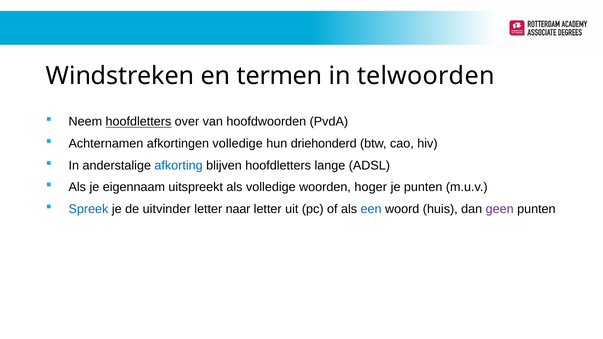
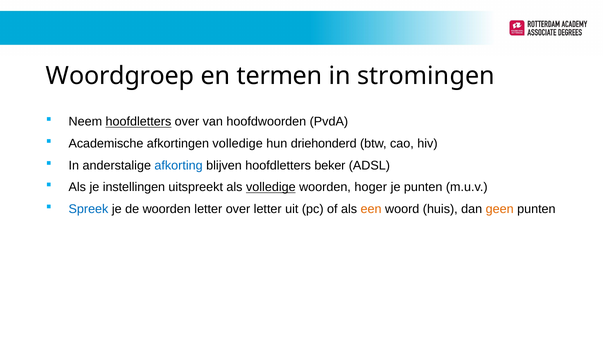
Windstreken: Windstreken -> Woordgroep
telwoorden: telwoorden -> stromingen
Achternamen: Achternamen -> Academische
lange: lange -> beker
eigennaam: eigennaam -> instellingen
volledige at (271, 187) underline: none -> present
de uitvinder: uitvinder -> woorden
letter naar: naar -> over
een colour: blue -> orange
geen colour: purple -> orange
